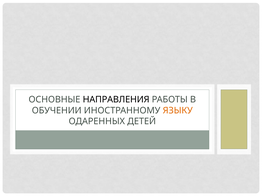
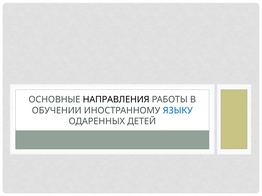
ЯЗЫКУ colour: orange -> blue
